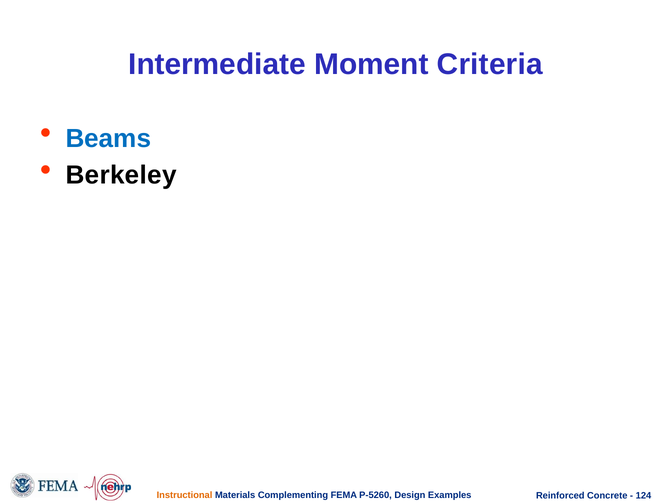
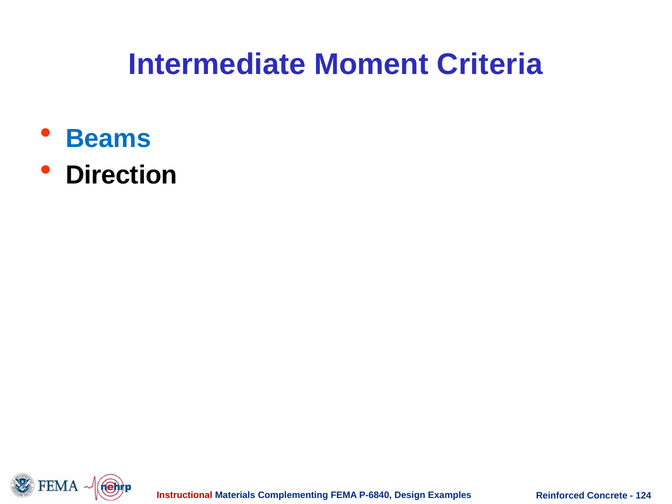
Berkeley: Berkeley -> Direction
Instructional colour: orange -> red
P-5260: P-5260 -> P-6840
